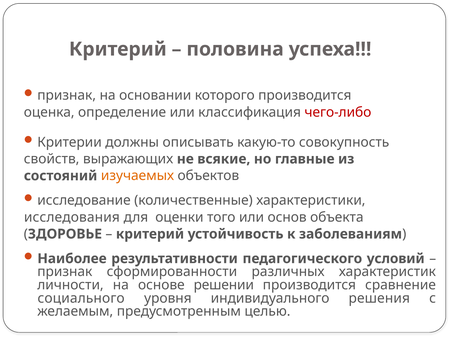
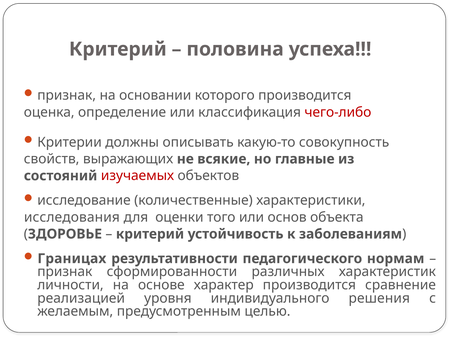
изучаемых colour: orange -> red
Наиболее: Наиболее -> Границах
условий: условий -> нормам
решении: решении -> характер
социального: социального -> реализацией
